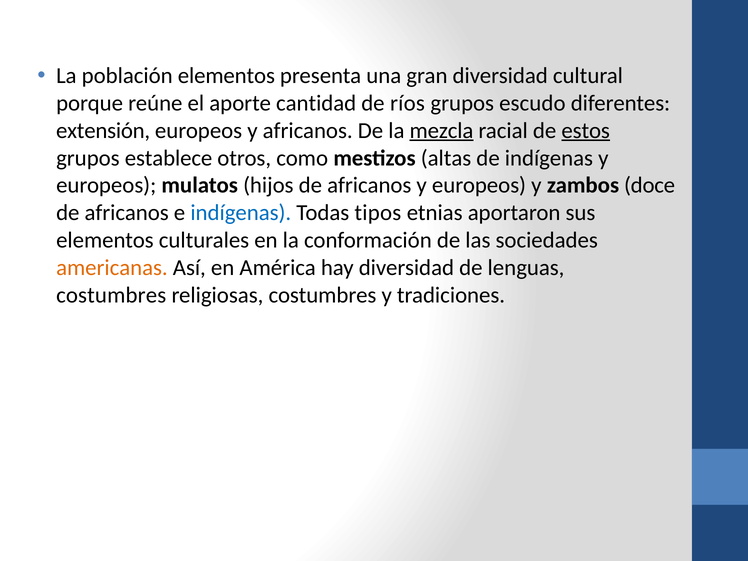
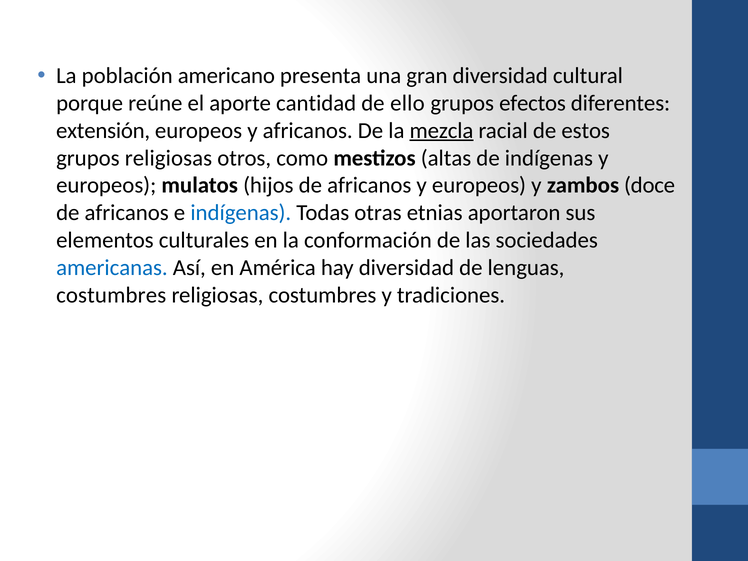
población elementos: elementos -> americano
ríos: ríos -> ello
escudo: escudo -> efectos
estos underline: present -> none
grupos establece: establece -> religiosas
tipos: tipos -> otras
americanas colour: orange -> blue
